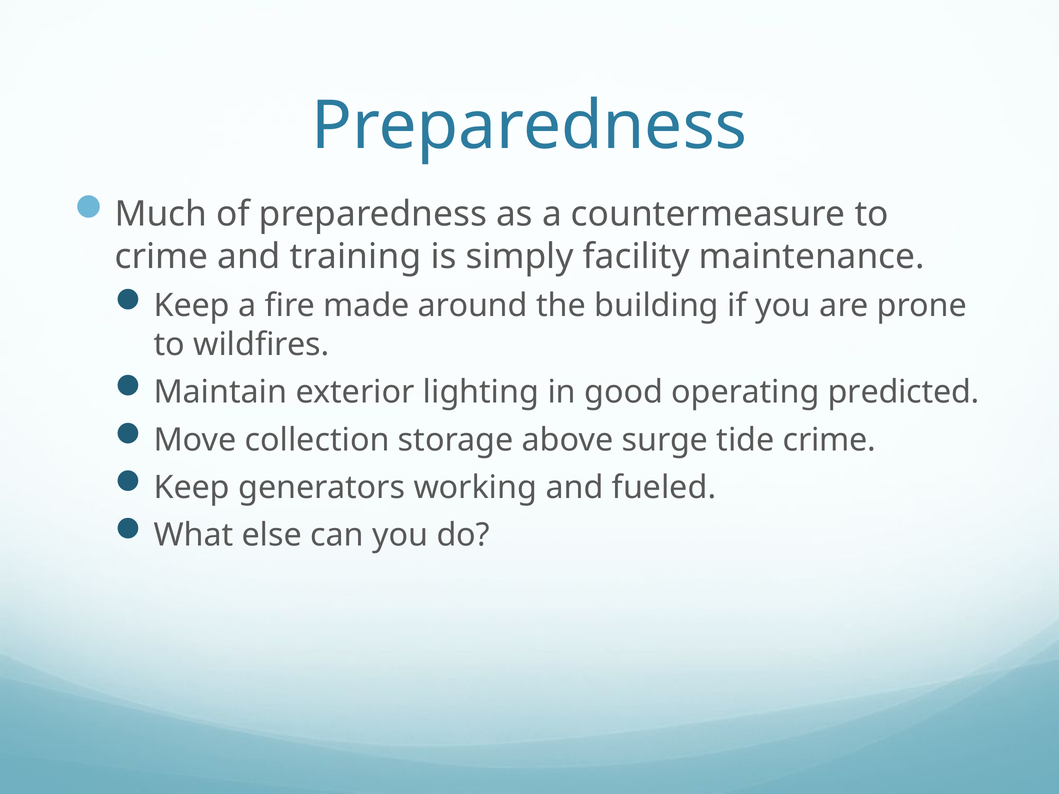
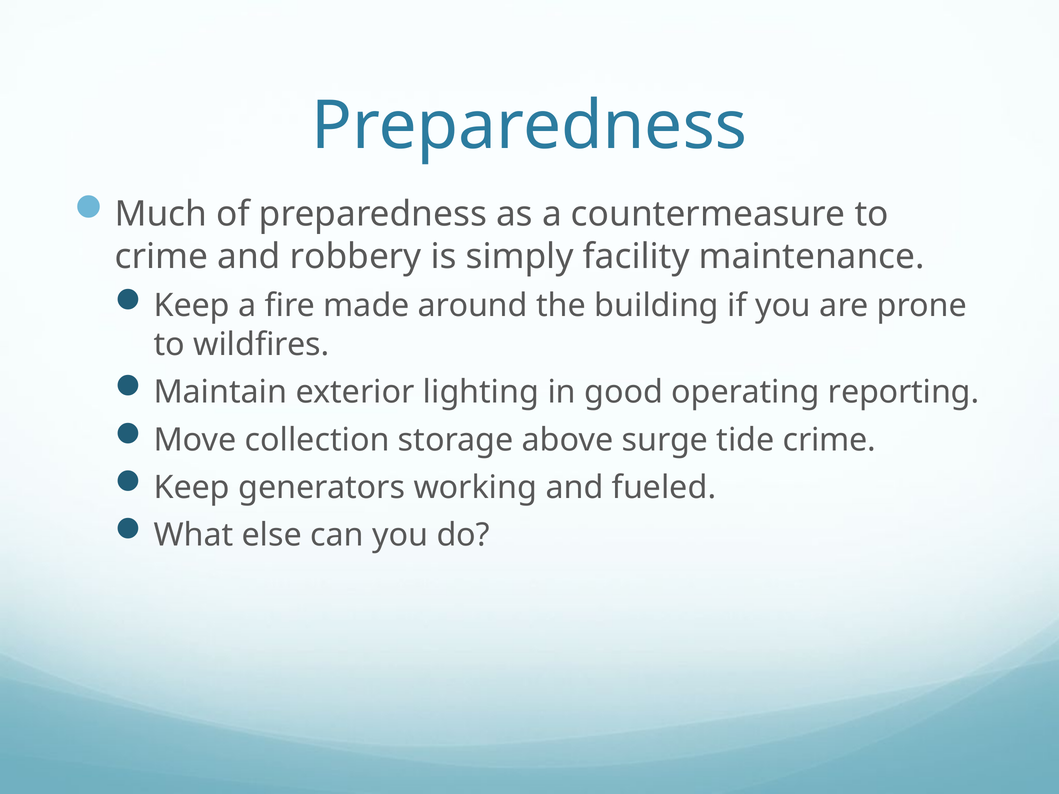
training: training -> robbery
predicted: predicted -> reporting
